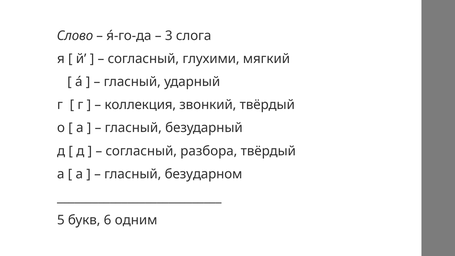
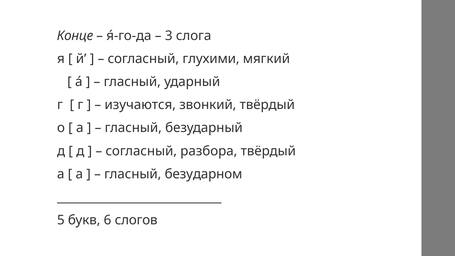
Слово: Слово -> Конце
коллекция: коллекция -> изучаются
одним: одним -> слогов
